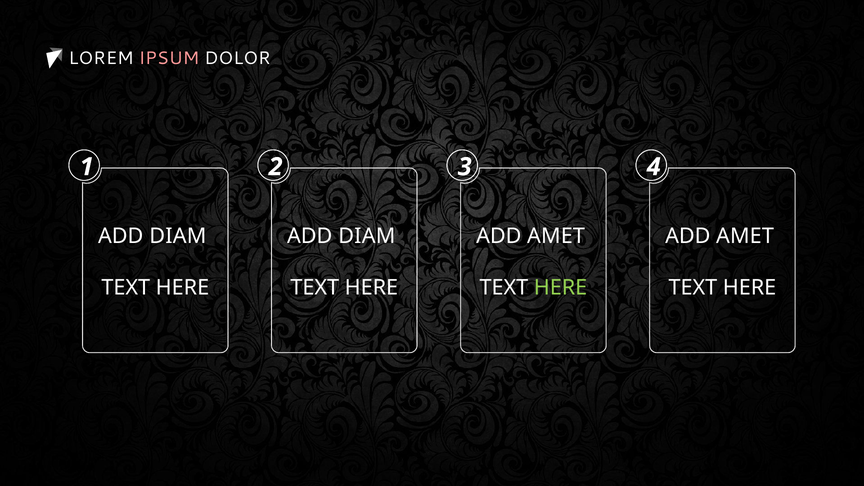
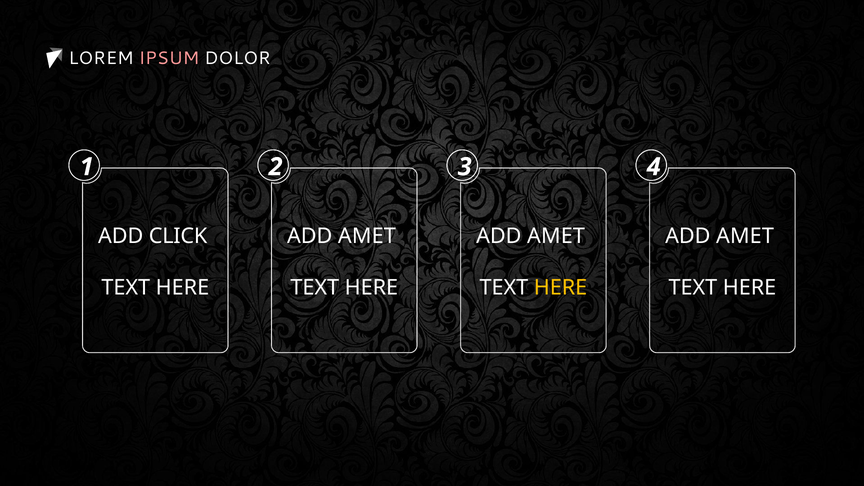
DIAM at (178, 236): DIAM -> CLICK
DIAM at (367, 236): DIAM -> AMET
HERE at (561, 288) colour: light green -> yellow
